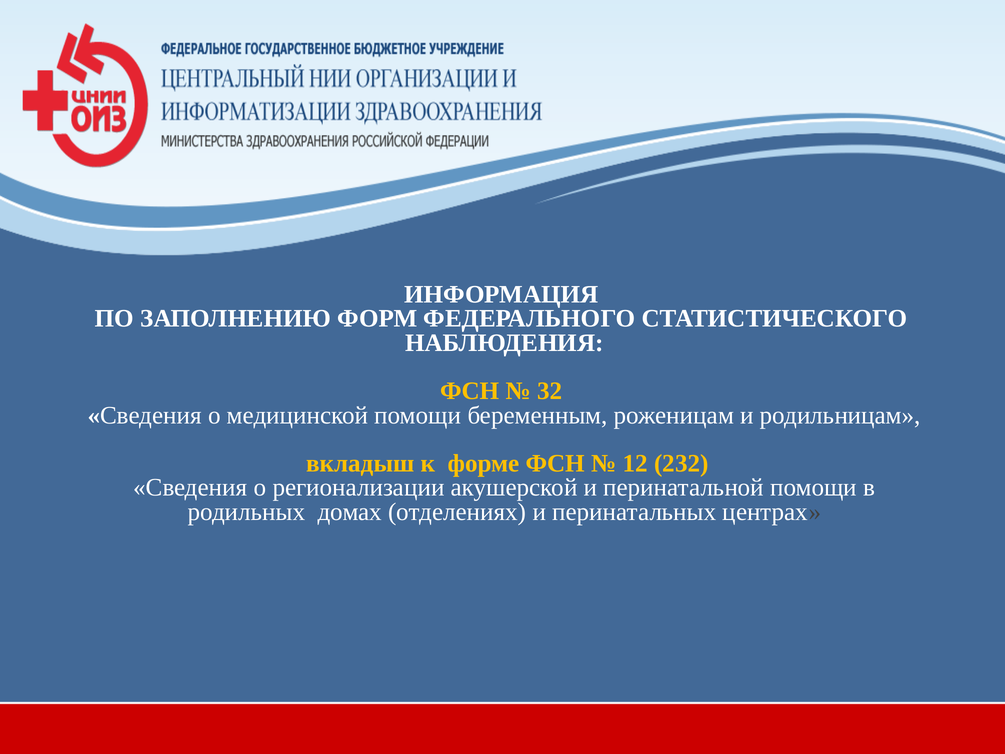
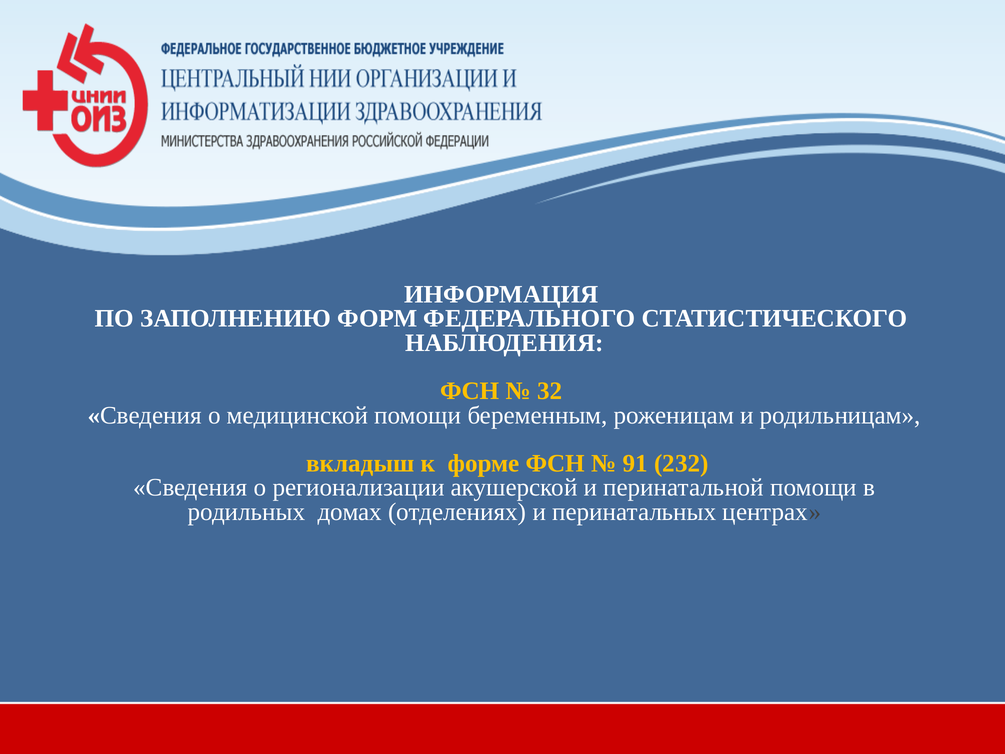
12: 12 -> 91
